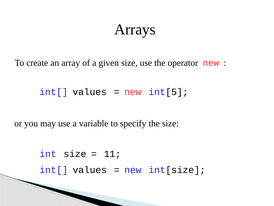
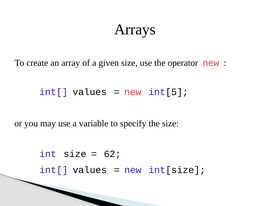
11: 11 -> 62
